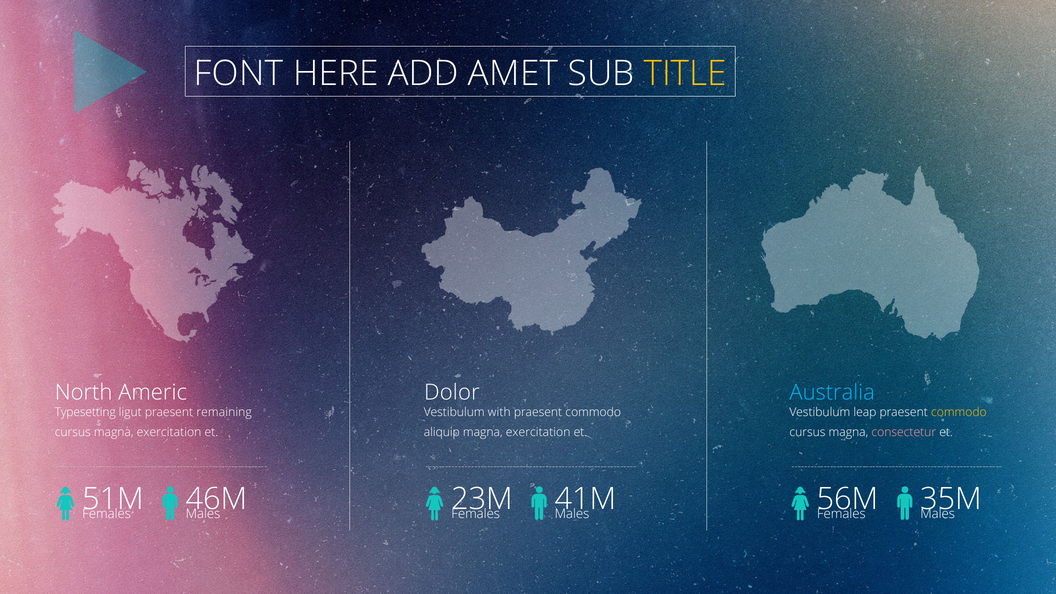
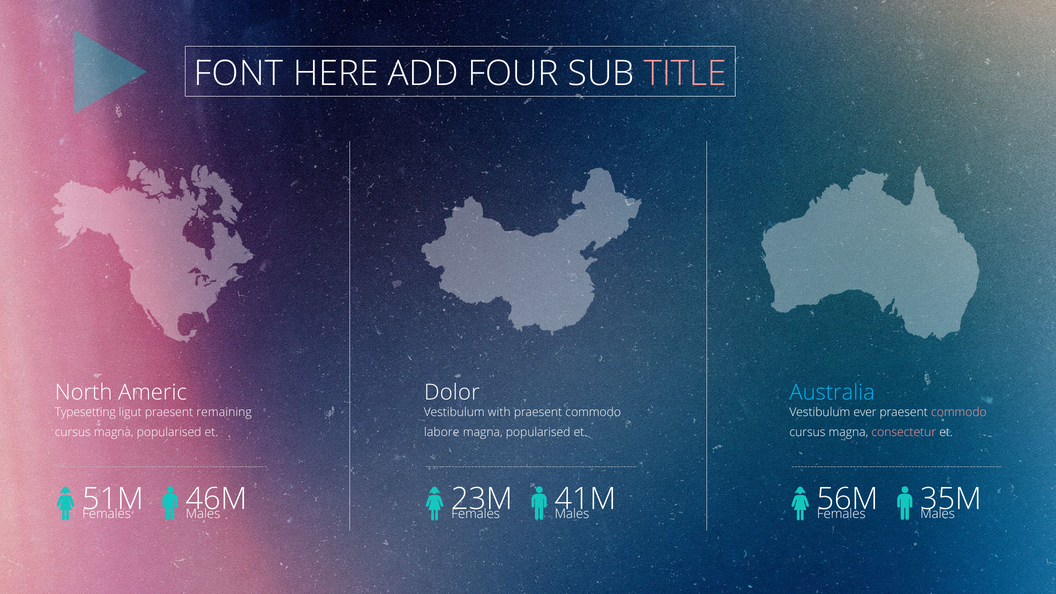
AMET: AMET -> FOUR
TITLE colour: yellow -> pink
leap: leap -> ever
commodo at (959, 412) colour: yellow -> pink
cursus magna exercitation: exercitation -> popularised
aliquip: aliquip -> labore
exercitation at (538, 432): exercitation -> popularised
